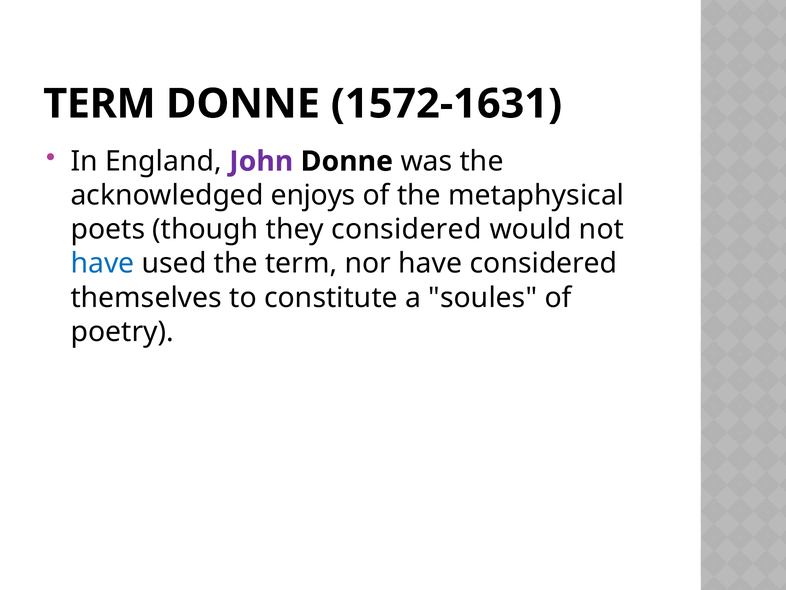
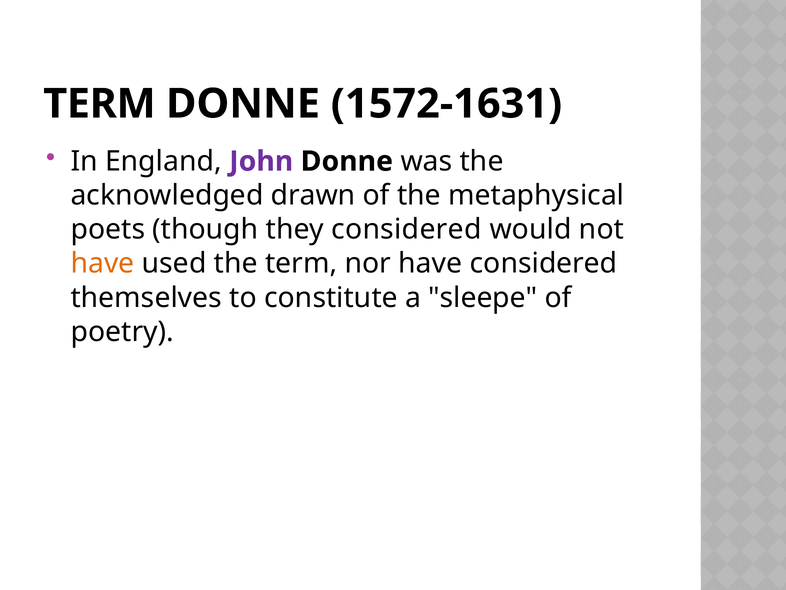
enjoys: enjoys -> drawn
have at (103, 263) colour: blue -> orange
soules: soules -> sleepe
